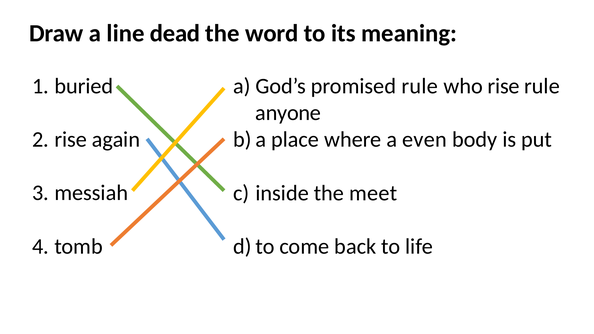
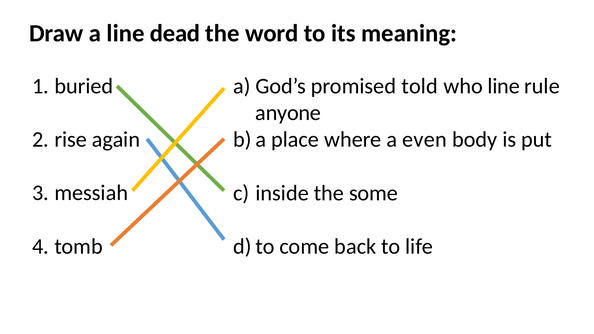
promised rule: rule -> told
who rise: rise -> line
meet: meet -> some
